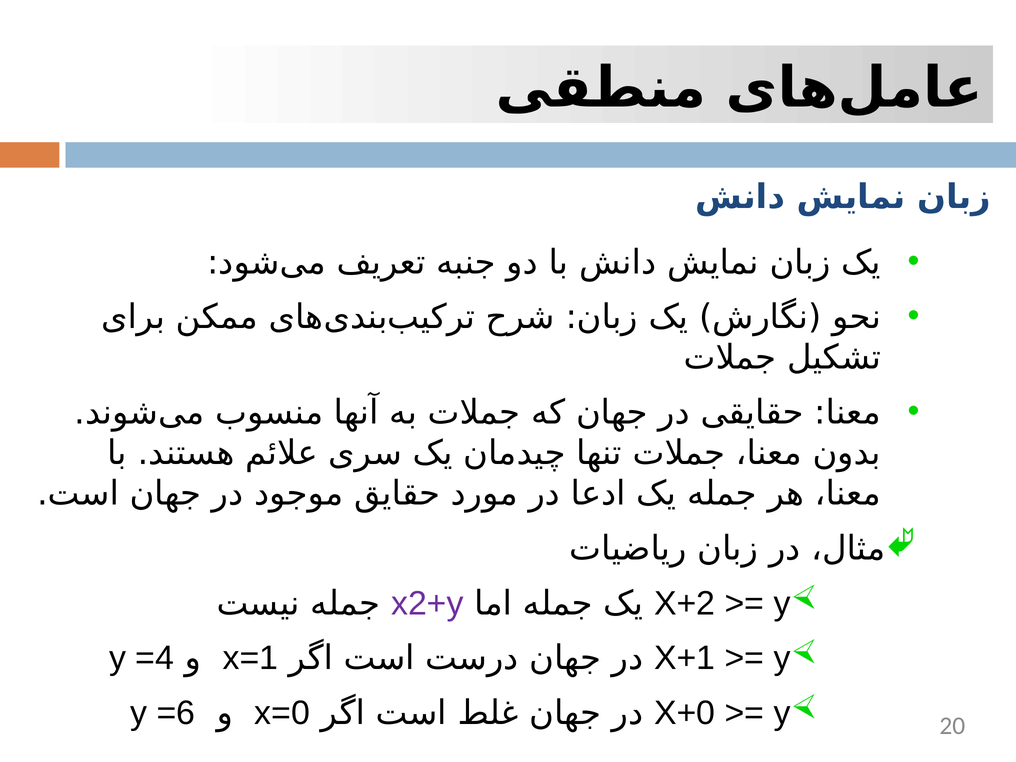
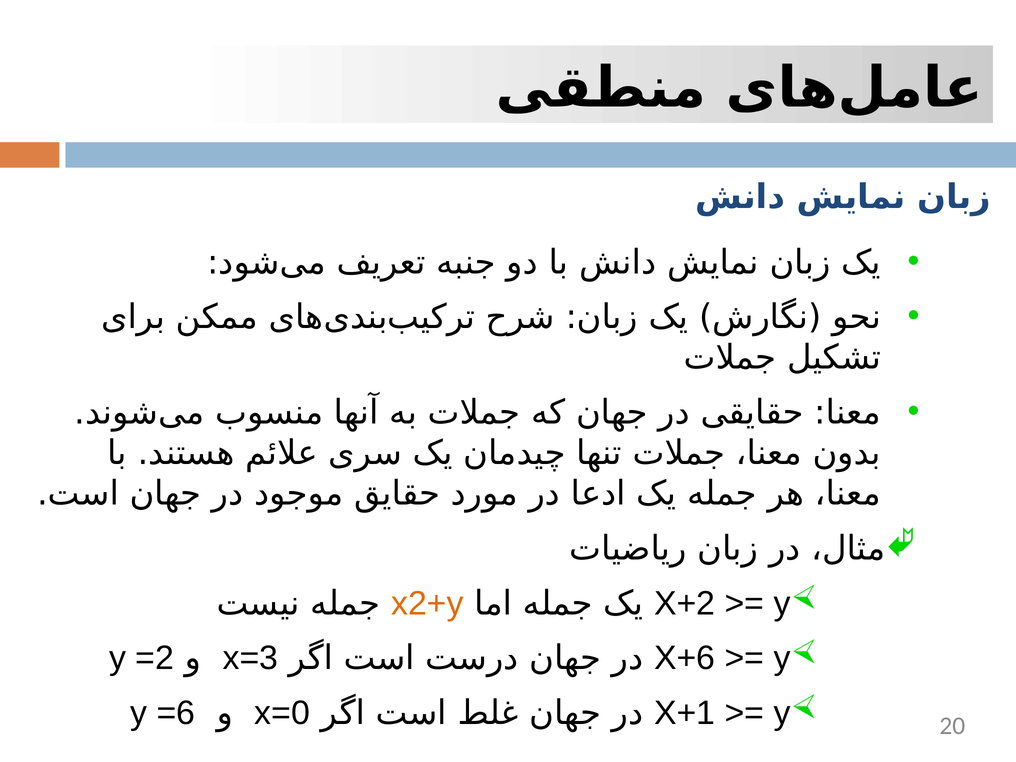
x2+y colour: purple -> orange
=4: =4 -> =2
x=1: x=1 -> x=3
X+1: X+1 -> X+6
X+0: X+0 -> X+1
